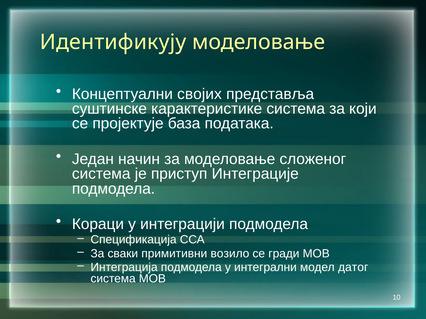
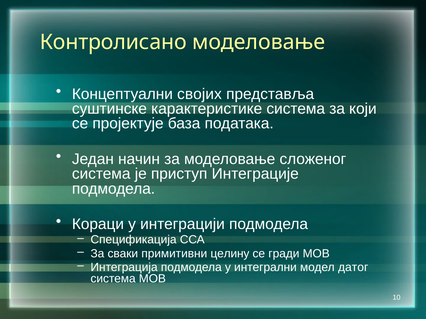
Идентификују: Идентификују -> Контролисано
возило: возило -> целину
